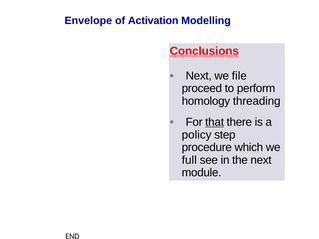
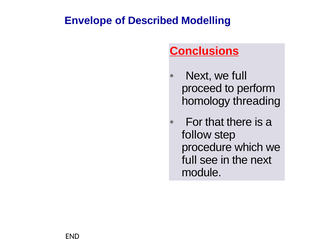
Activation: Activation -> Described
Next we file: file -> full
that underline: present -> none
policy: policy -> follow
